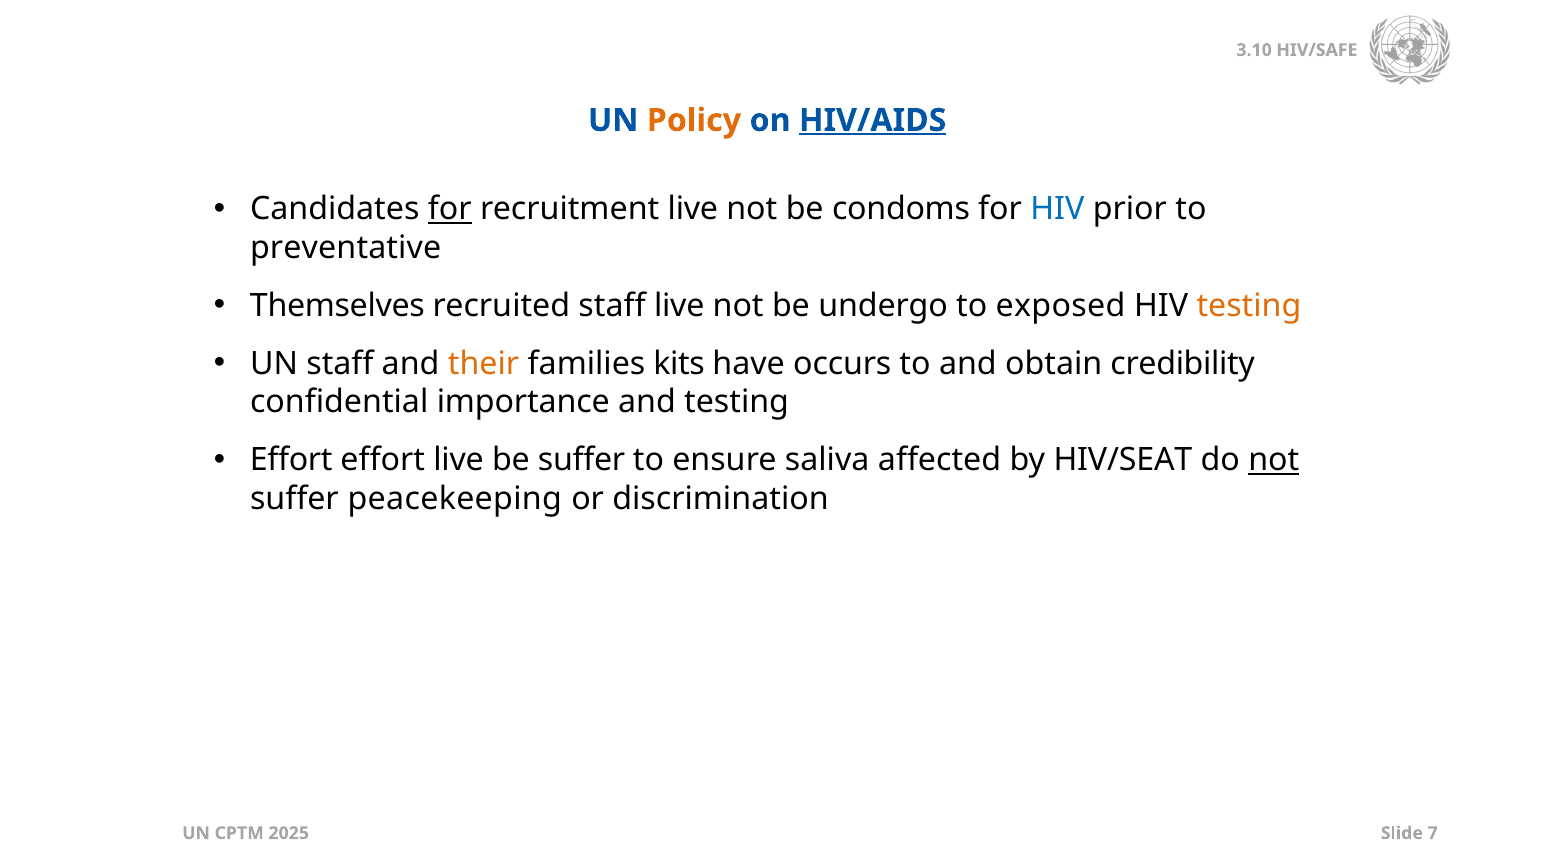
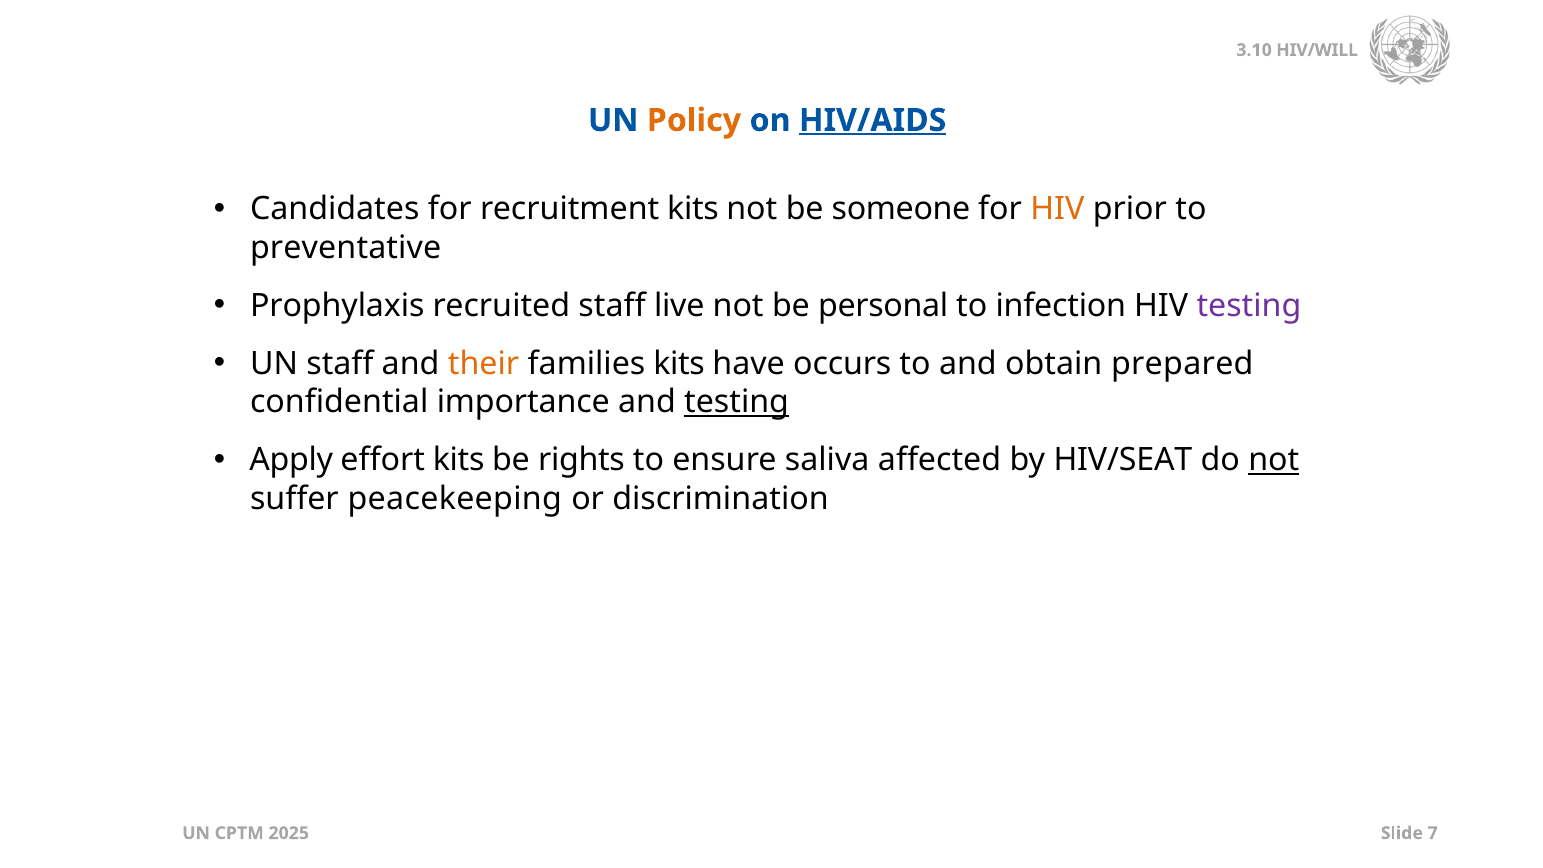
HIV/SAFE: HIV/SAFE -> HIV/WILL
for at (450, 209) underline: present -> none
recruitment live: live -> kits
condoms: condoms -> someone
HIV at (1057, 209) colour: blue -> orange
Themselves: Themselves -> Prophylaxis
undergo: undergo -> personal
exposed: exposed -> infection
testing at (1249, 306) colour: orange -> purple
credibility: credibility -> prepared
testing at (737, 402) underline: none -> present
Effort at (291, 460): Effort -> Apply
effort live: live -> kits
be suffer: suffer -> rights
